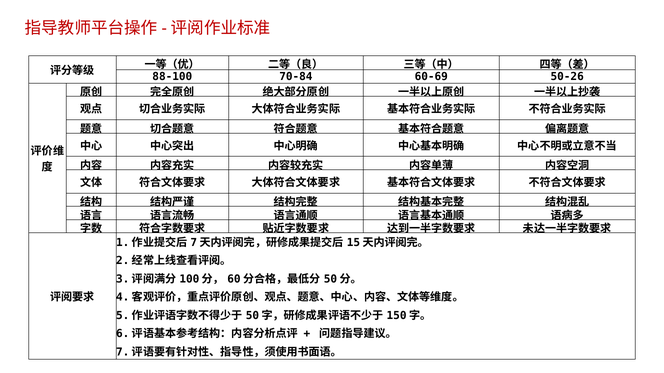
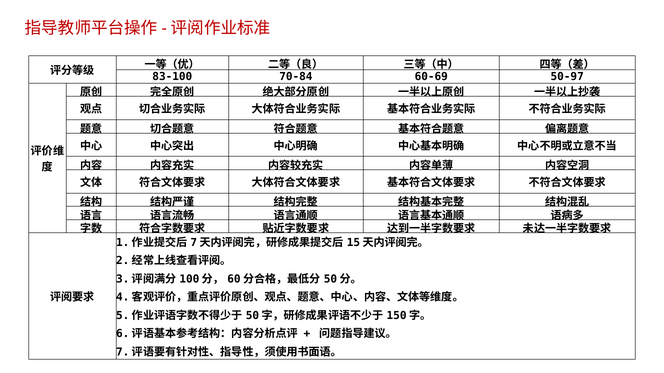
88-100: 88-100 -> 83-100
50-26: 50-26 -> 50-97
